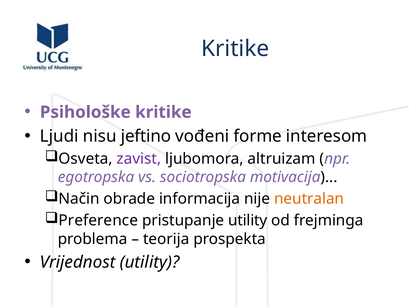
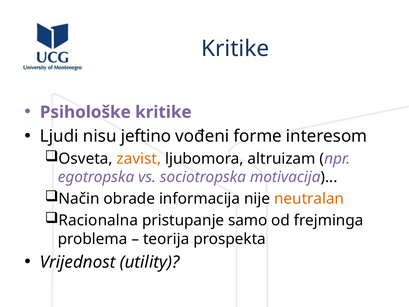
zavist colour: purple -> orange
Preference: Preference -> Racionalna
pristupanje utility: utility -> samo
